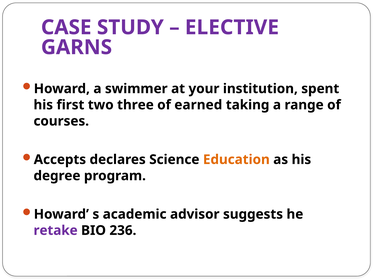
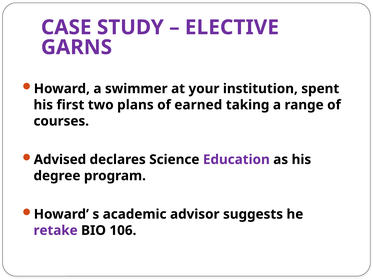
three: three -> plans
Accepts: Accepts -> Advised
Education colour: orange -> purple
236: 236 -> 106
